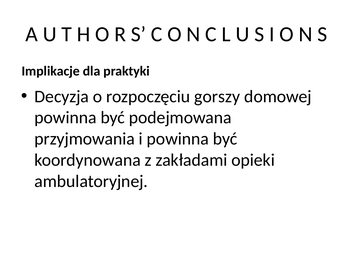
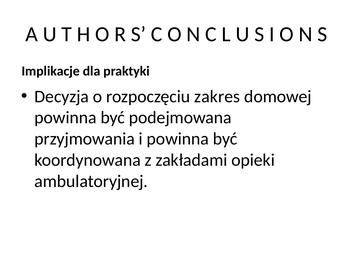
gorszy: gorszy -> zakres
